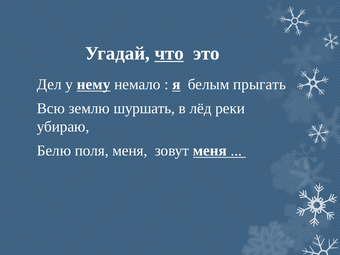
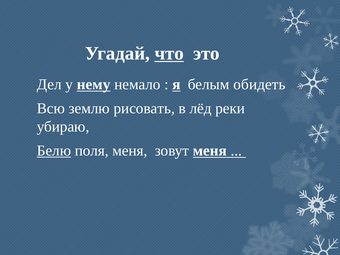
прыгать: прыгать -> обидеть
шуршать: шуршать -> рисовать
Белю underline: none -> present
